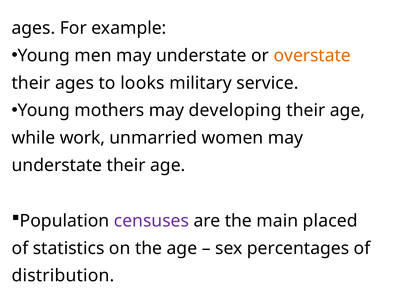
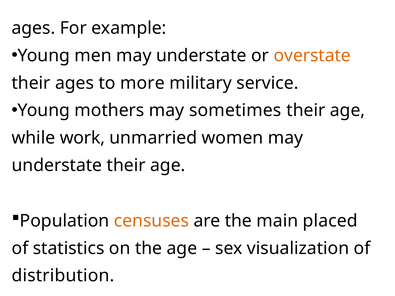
looks: looks -> more
developing: developing -> sometimes
censuses colour: purple -> orange
percentages: percentages -> visualization
